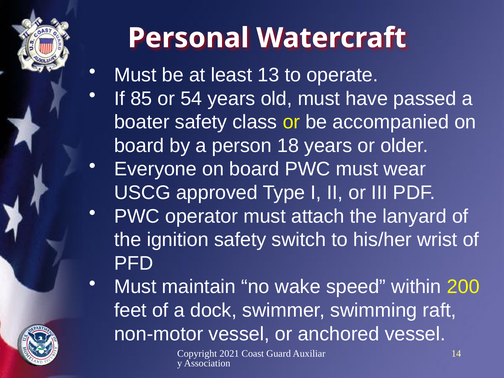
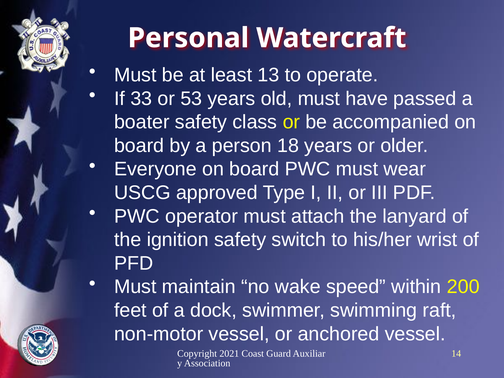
85: 85 -> 33
54: 54 -> 53
